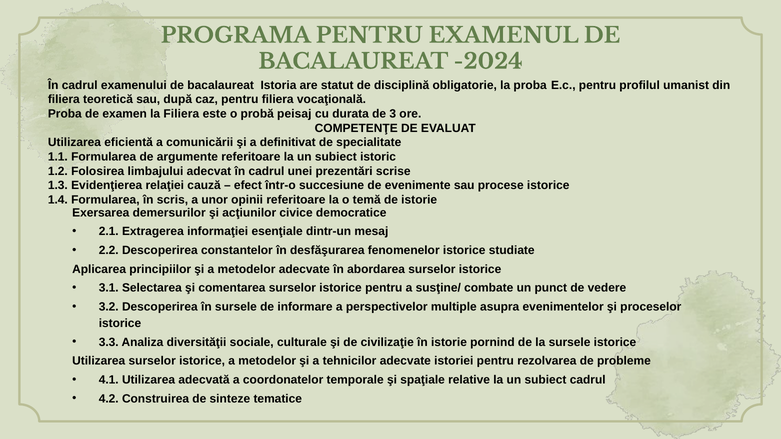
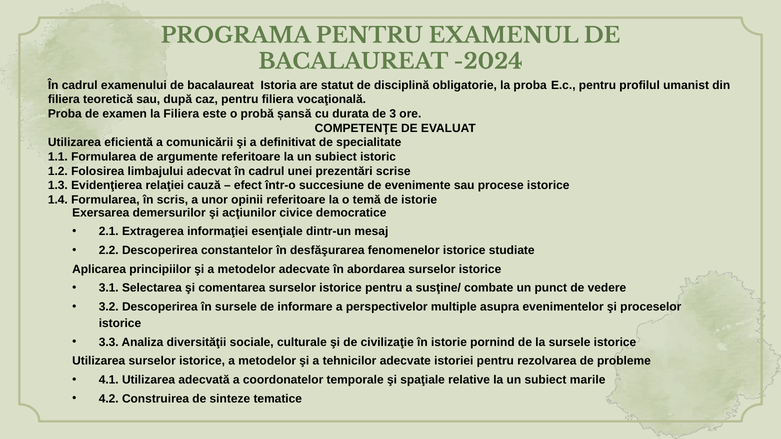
peisaj: peisaj -> șansă
subiect cadrul: cadrul -> marile
